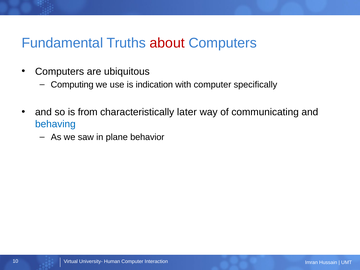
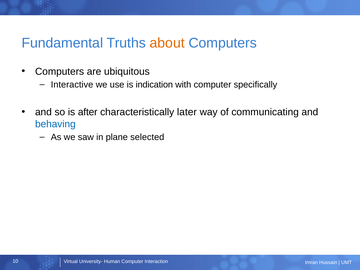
about colour: red -> orange
Computing: Computing -> Interactive
from: from -> after
behavior: behavior -> selected
